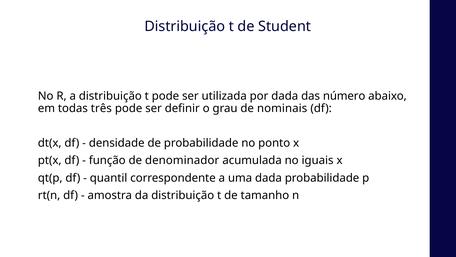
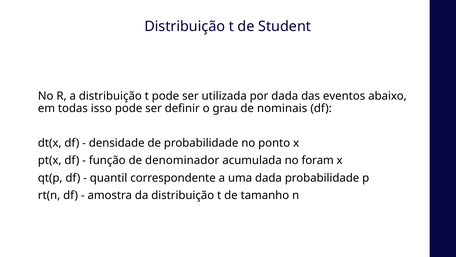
número: número -> eventos
três: três -> isso
iguais: iguais -> foram
